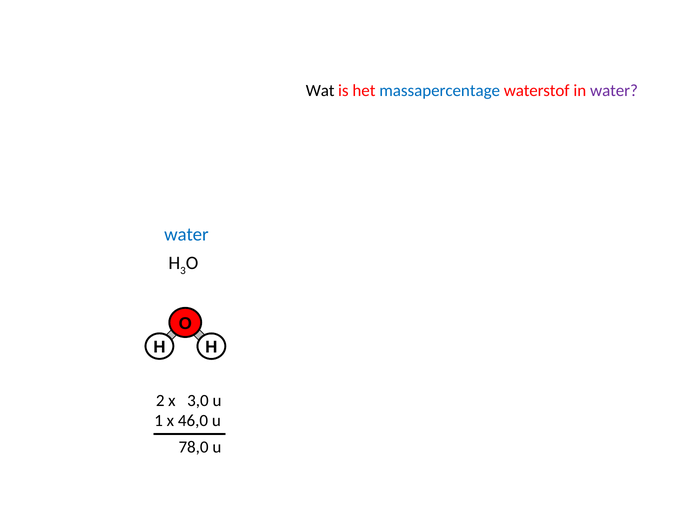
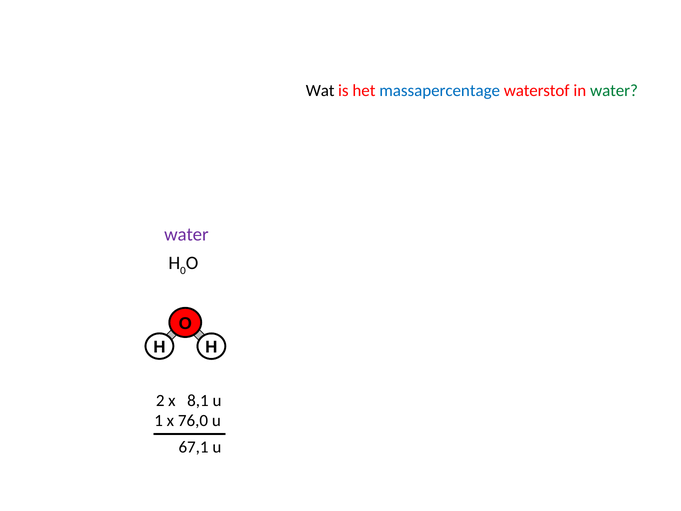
water at (614, 90) colour: purple -> green
water at (186, 234) colour: blue -> purple
3: 3 -> 0
3,0: 3,0 -> 8,1
46,0: 46,0 -> 76,0
78,0: 78,0 -> 67,1
